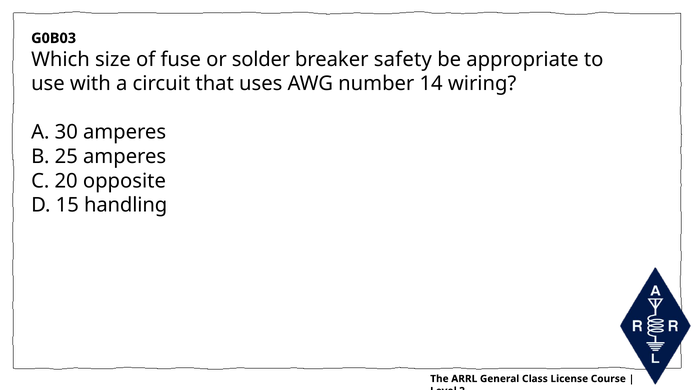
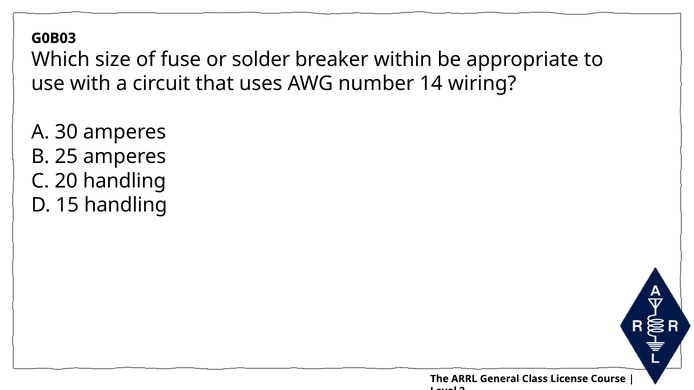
safety: safety -> within
20 opposite: opposite -> handling
